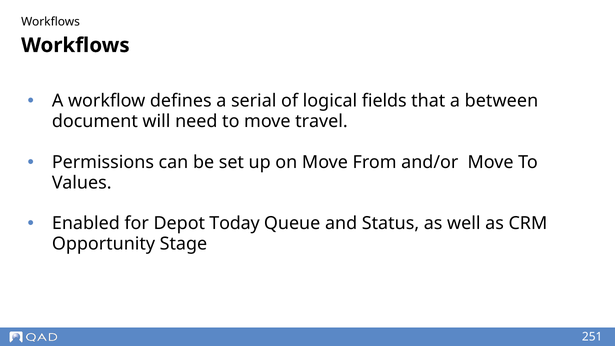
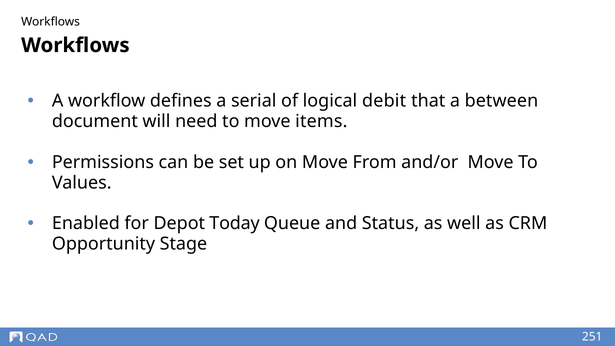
fields: fields -> debit
travel: travel -> items
